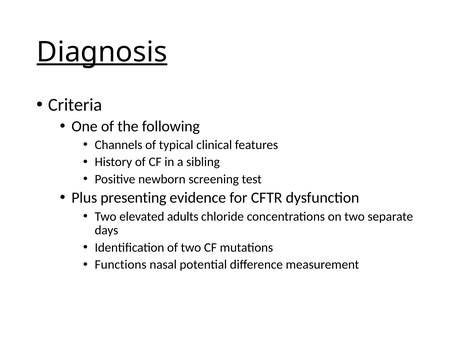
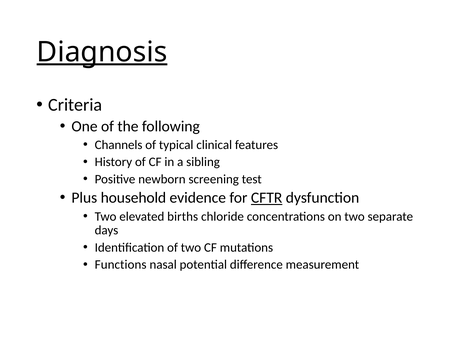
presenting: presenting -> household
CFTR underline: none -> present
adults: adults -> births
